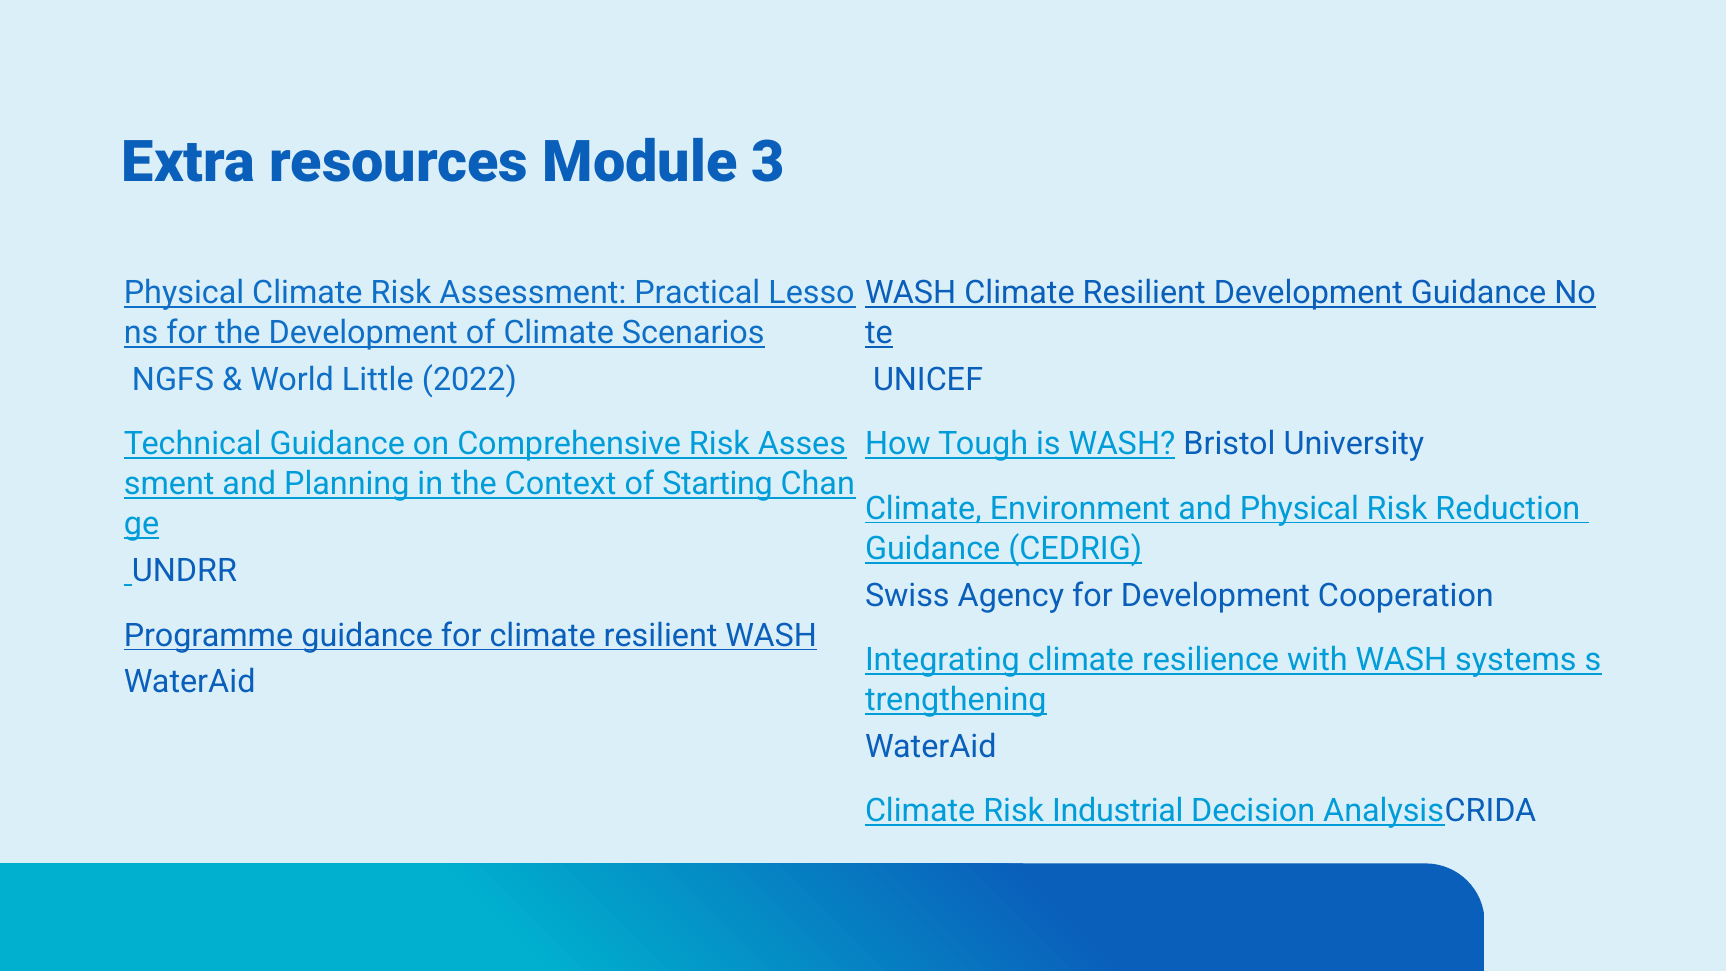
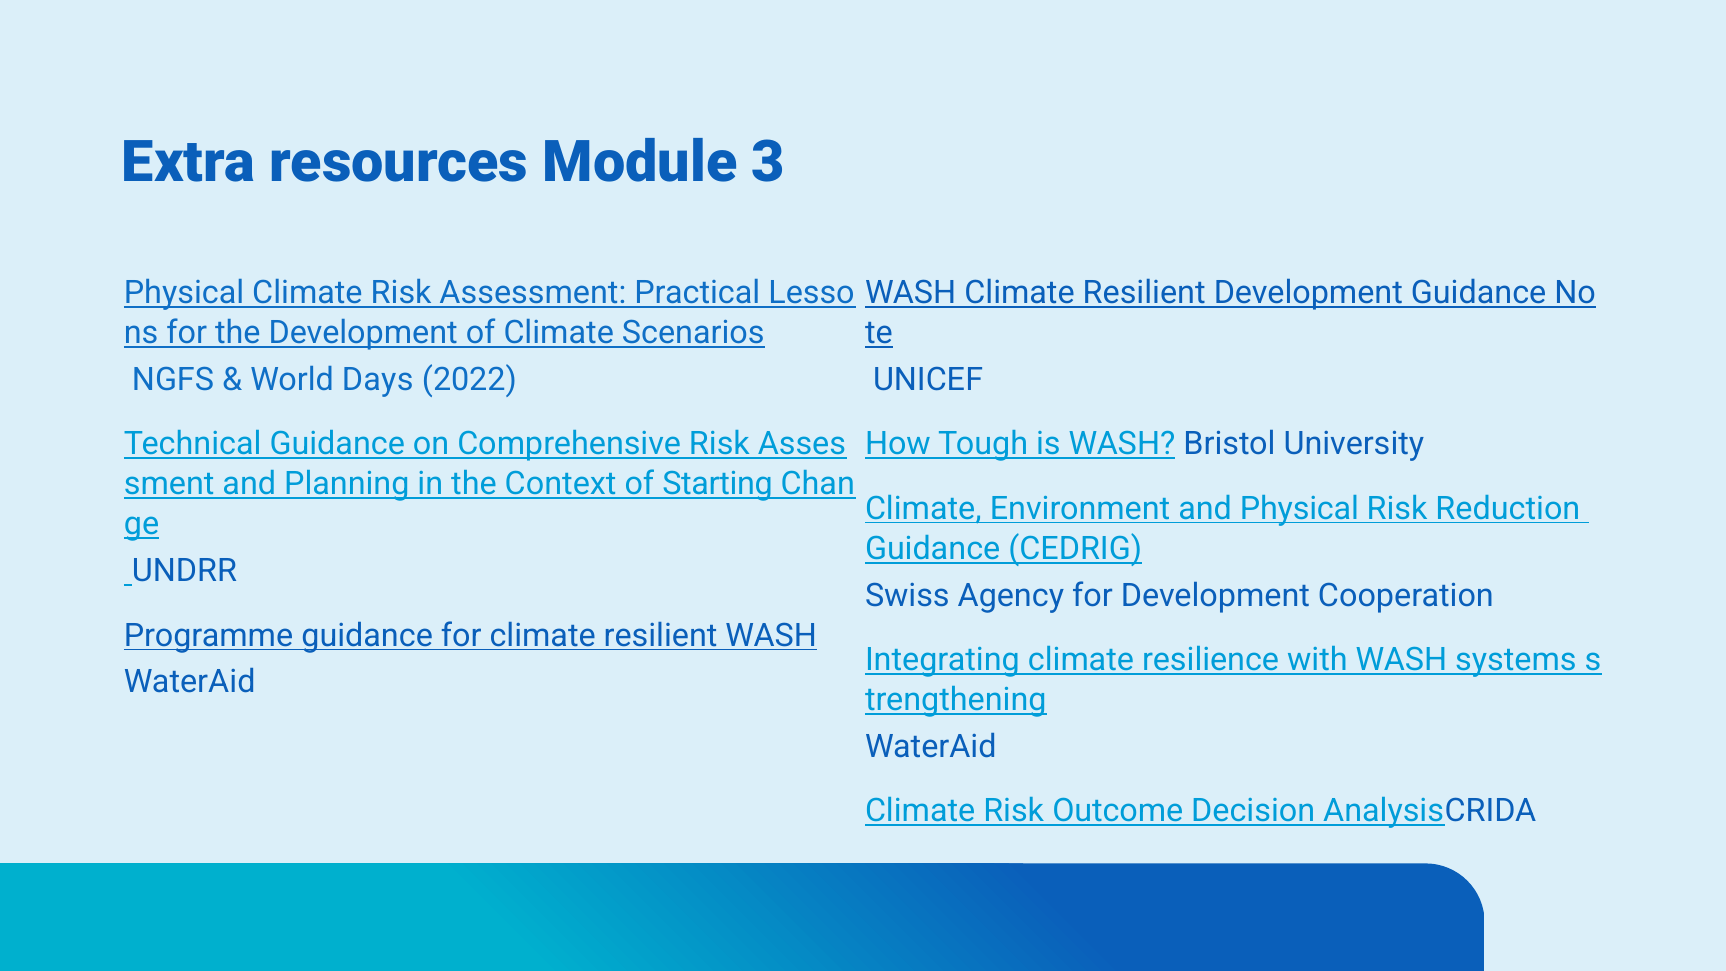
Little: Little -> Days
Industrial: Industrial -> Outcome
